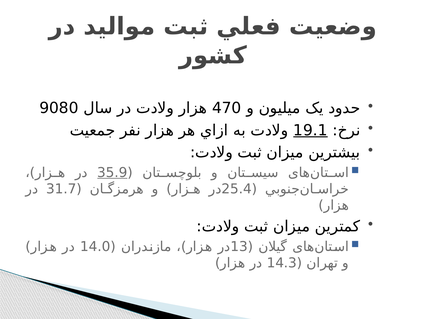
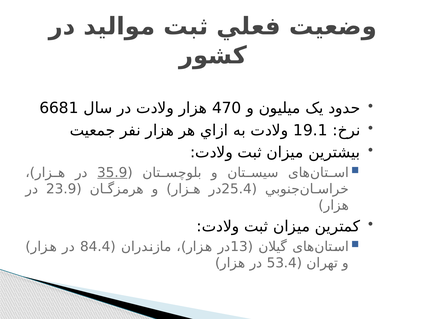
9080: 9080 -> 6681
19.1 underline: present -> none
31.7: 31.7 -> 23.9
14.0: 14.0 -> 84.4
14.3: 14.3 -> 53.4
